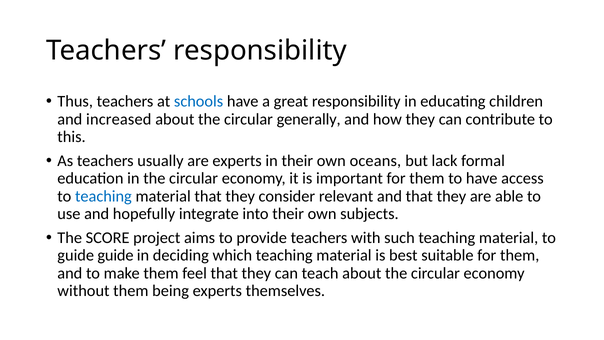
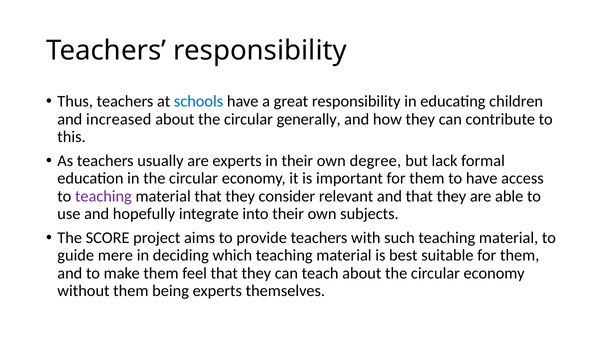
oceans: oceans -> degree
teaching at (103, 196) colour: blue -> purple
guide guide: guide -> mere
